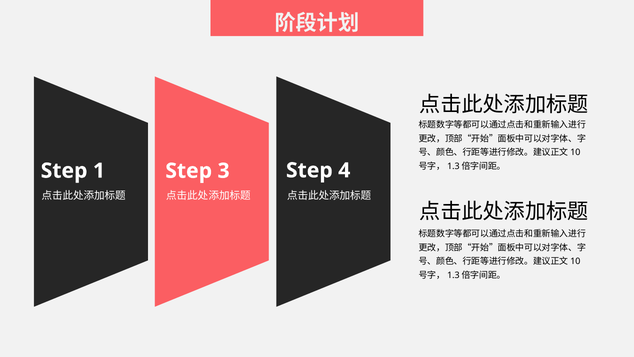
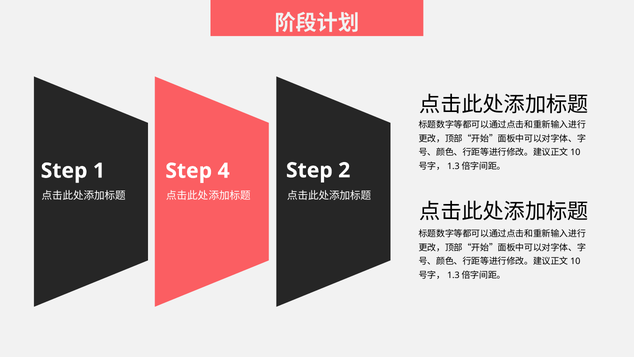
3: 3 -> 4
4: 4 -> 2
